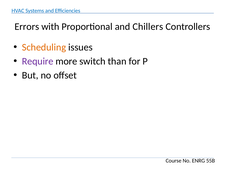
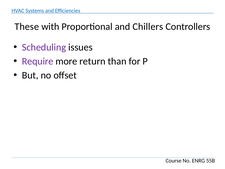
Errors: Errors -> These
Scheduling colour: orange -> purple
switch: switch -> return
